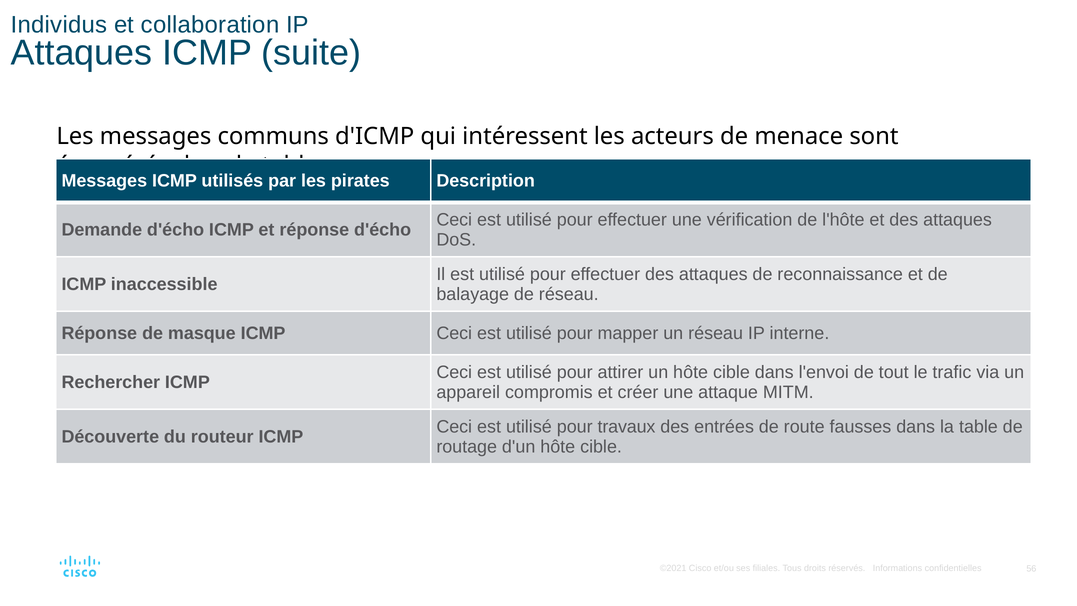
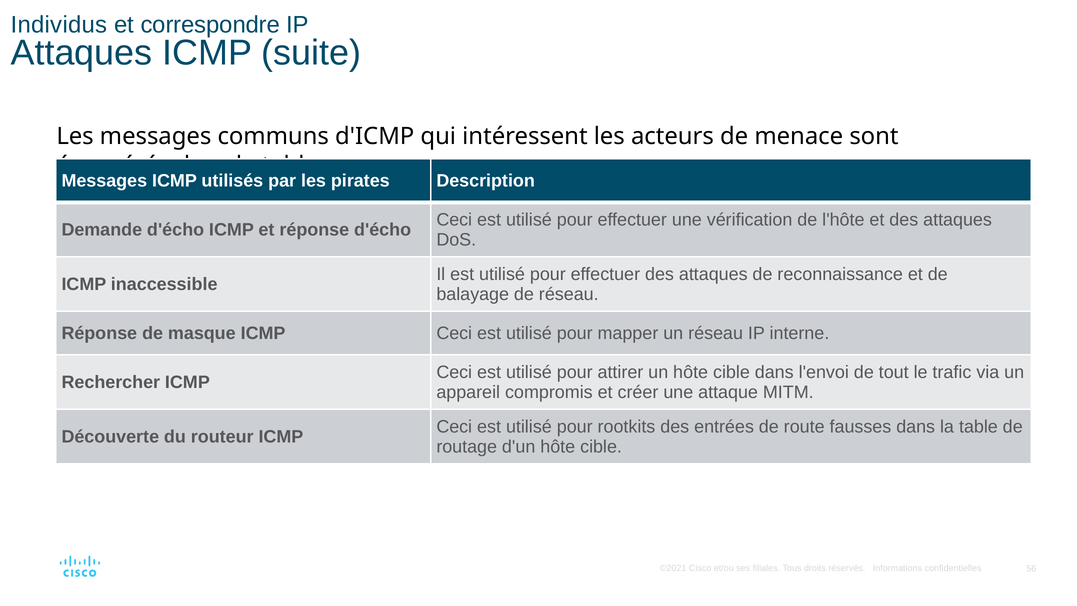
collaboration: collaboration -> correspondre
travaux: travaux -> rootkits
